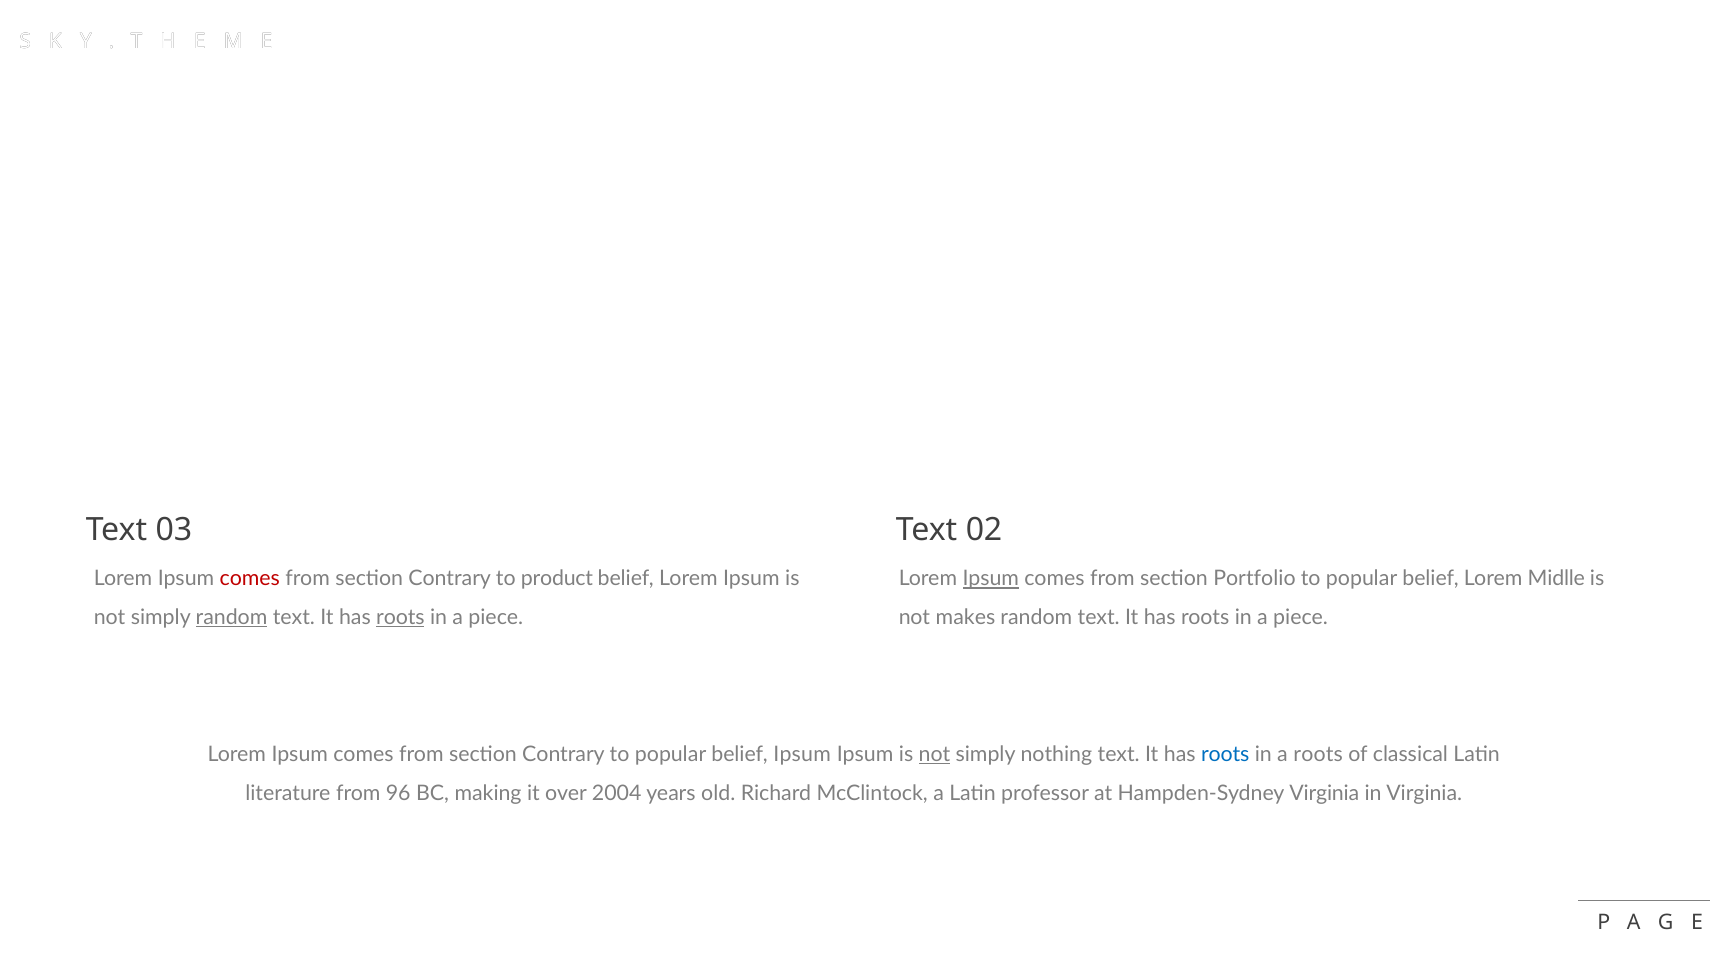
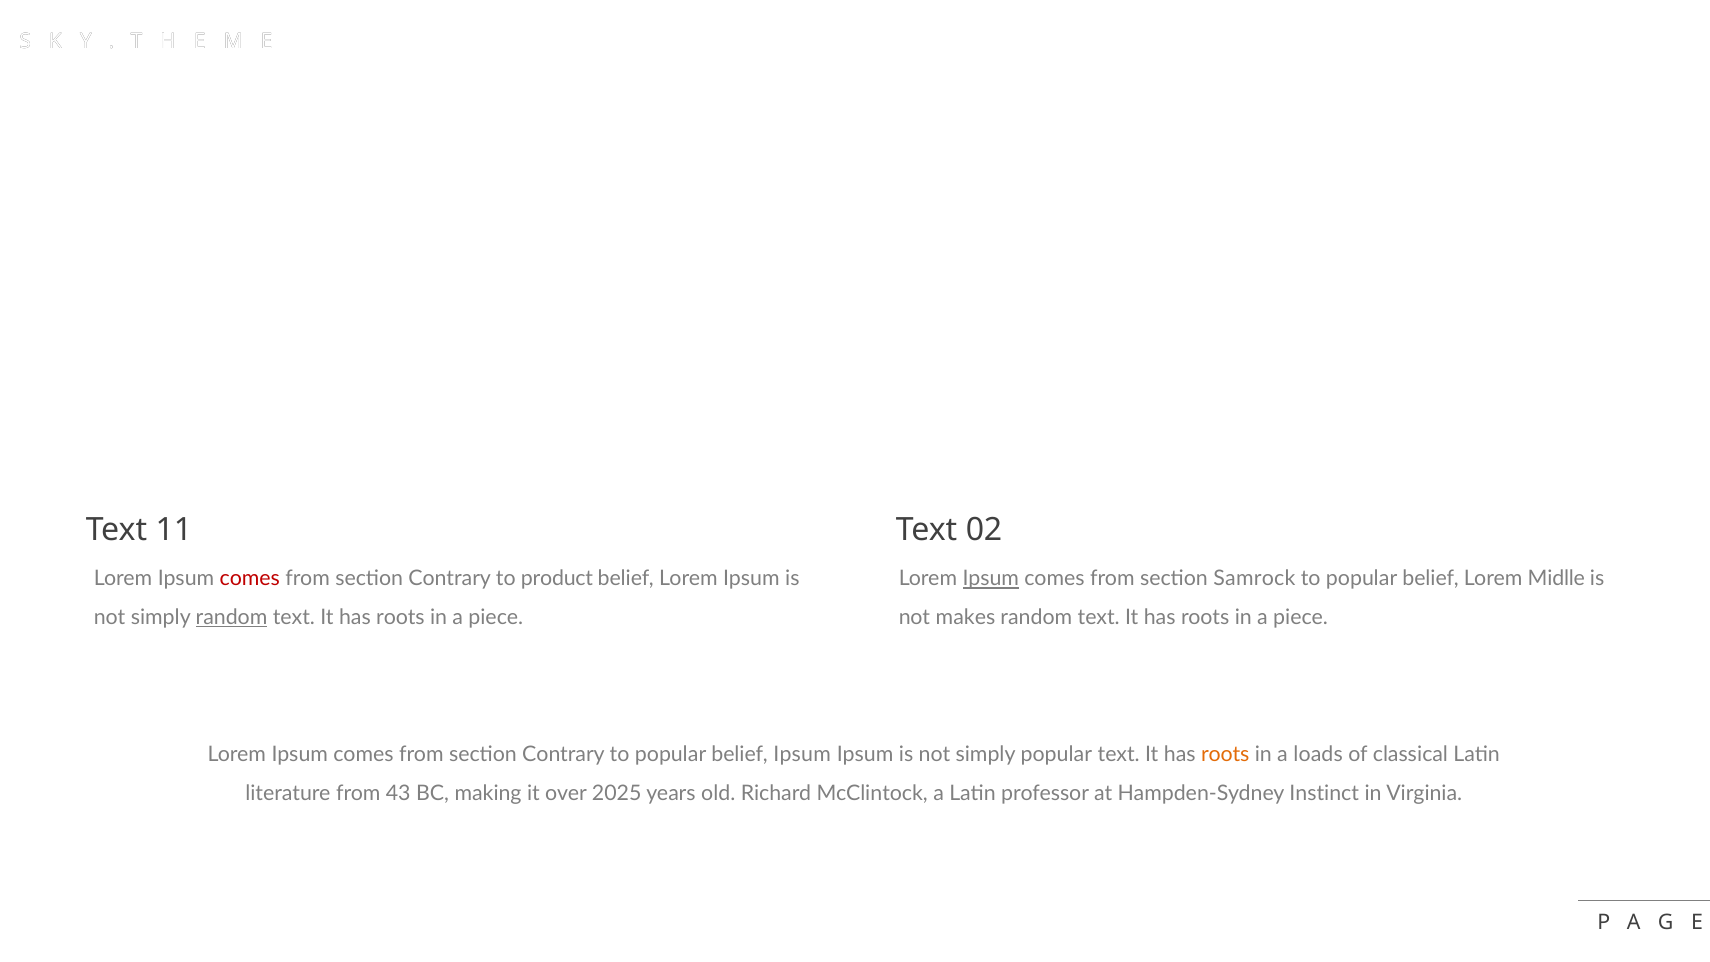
03: 03 -> 11
Portfolio: Portfolio -> Samrock
roots at (400, 617) underline: present -> none
not at (934, 755) underline: present -> none
simply nothing: nothing -> popular
roots at (1225, 755) colour: blue -> orange
a roots: roots -> loads
96: 96 -> 43
2004: 2004 -> 2025
Hampden-Sydney Virginia: Virginia -> Instinct
